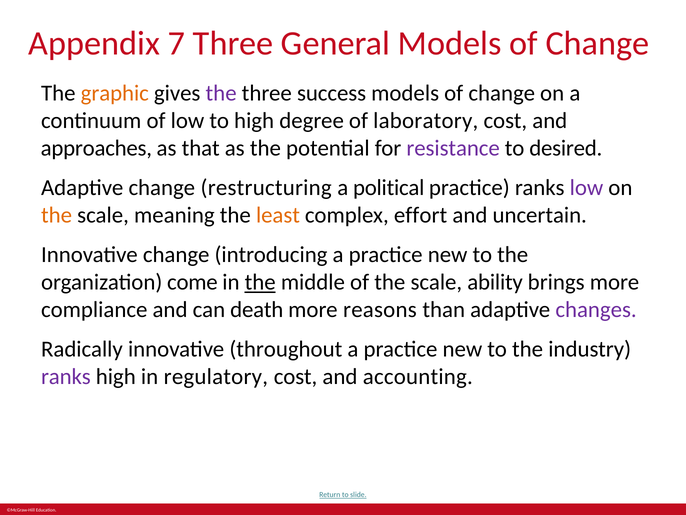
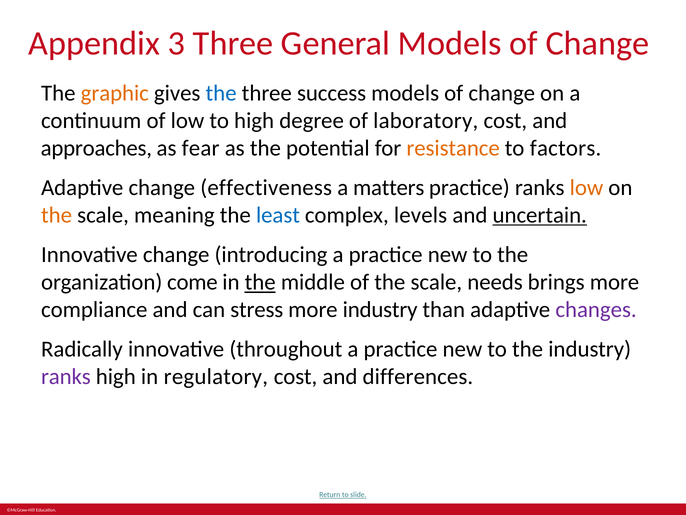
7: 7 -> 3
the at (221, 93) colour: purple -> blue
that: that -> fear
resistance colour: purple -> orange
desired: desired -> factors
restructuring: restructuring -> effectiveness
political: political -> matters
low at (586, 188) colour: purple -> orange
least colour: orange -> blue
effort: effort -> levels
uncertain underline: none -> present
ability: ability -> needs
death: death -> stress
more reasons: reasons -> industry
accounting: accounting -> differences
